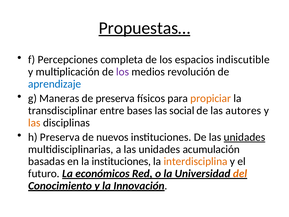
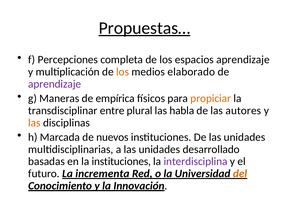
espacios indiscutible: indiscutible -> aprendizaje
los at (123, 72) colour: purple -> orange
revolución: revolución -> elaborado
aprendizaje at (55, 84) colour: blue -> purple
de preserva: preserva -> empírica
bases: bases -> plural
social: social -> habla
h Preserva: Preserva -> Marcada
unidades at (245, 137) underline: present -> none
acumulación: acumulación -> desarrollado
interdisciplina colour: orange -> purple
económicos: económicos -> incrementa
